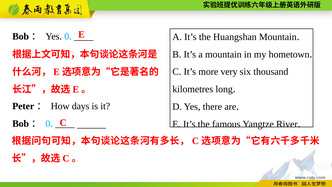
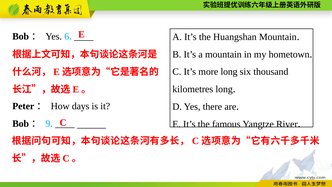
Yes 0: 0 -> 6
more very: very -> long
0 at (48, 124): 0 -> 9
